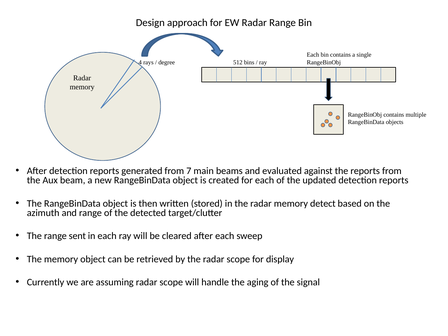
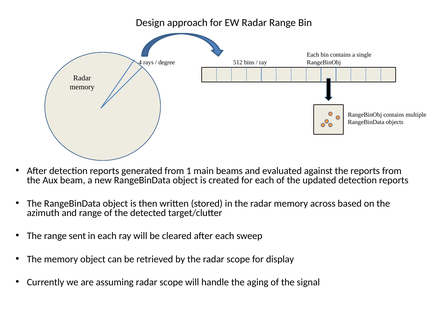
7: 7 -> 1
detect: detect -> across
